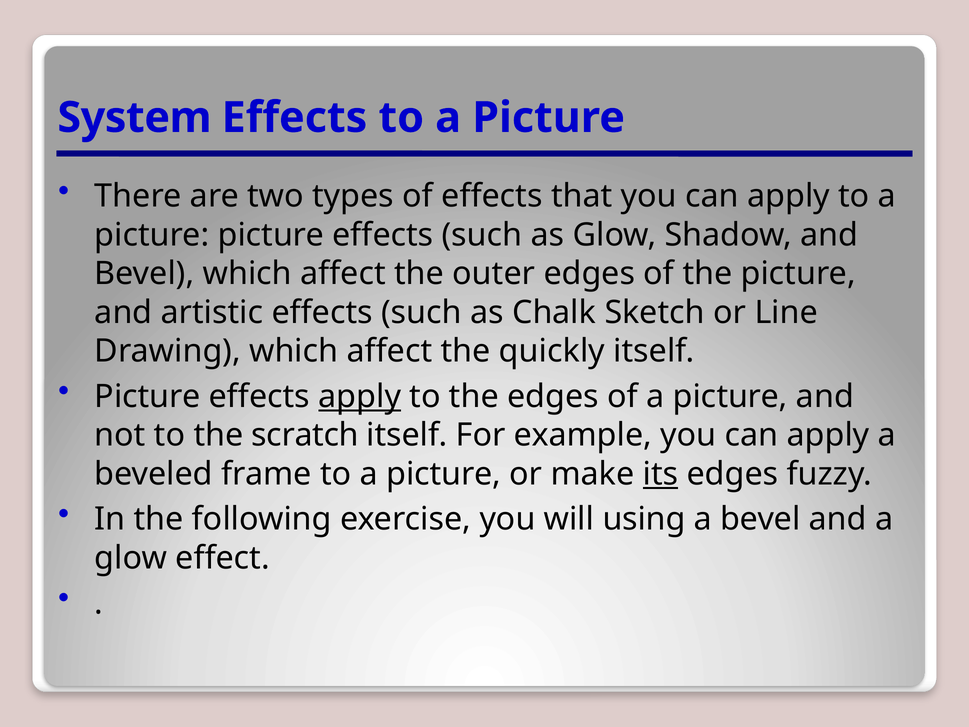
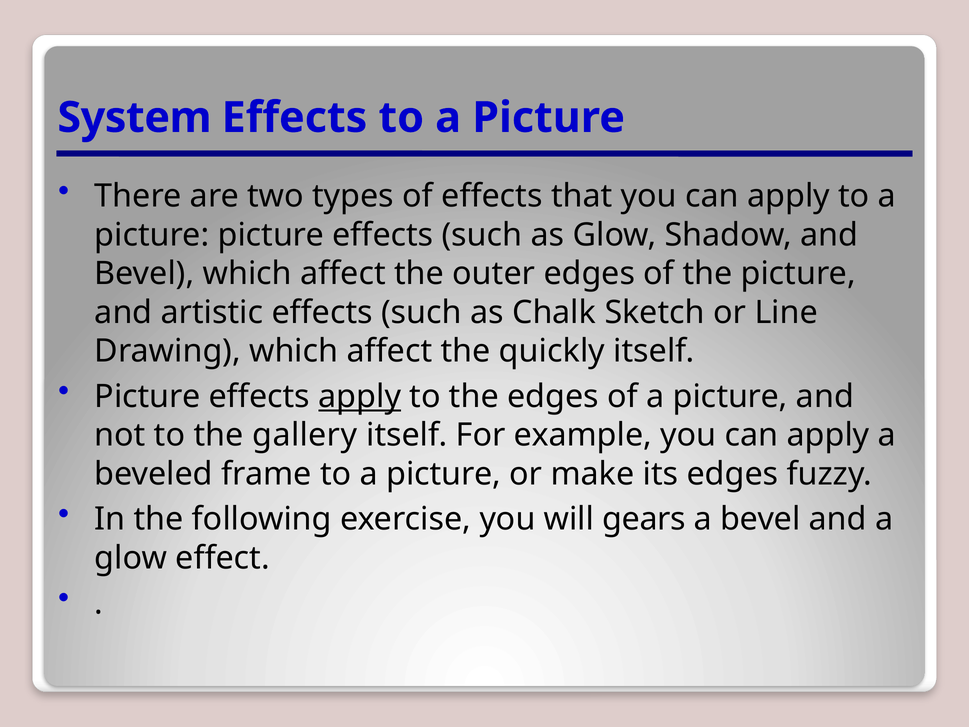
scratch: scratch -> gallery
its underline: present -> none
using: using -> gears
